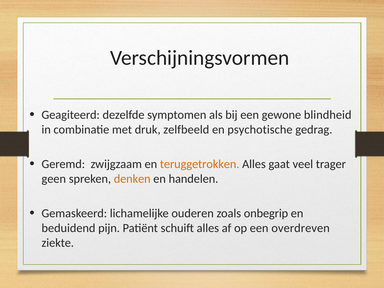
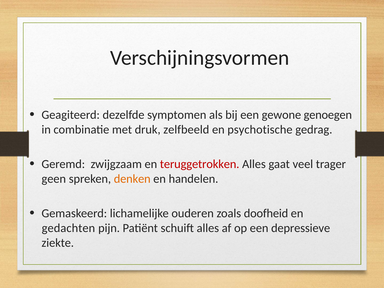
blindheid: blindheid -> genoegen
teruggetrokken colour: orange -> red
onbegrip: onbegrip -> doofheid
beduidend: beduidend -> gedachten
overdreven: overdreven -> depressieve
